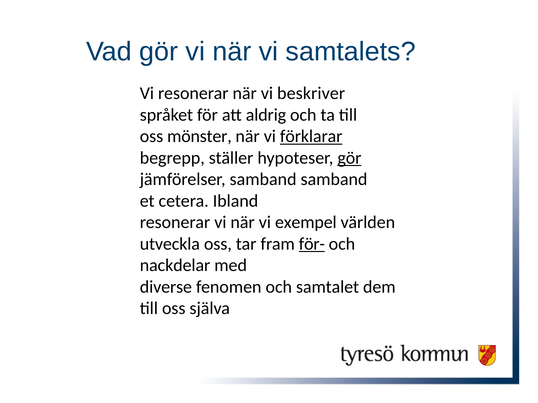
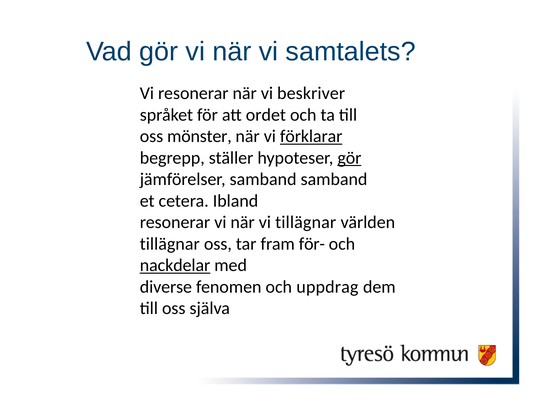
aldrig: aldrig -> ordet
vi exempel: exempel -> tillägnar
utveckla at (170, 244): utveckla -> tillägnar
för- underline: present -> none
nackdelar underline: none -> present
samtalet: samtalet -> uppdrag
